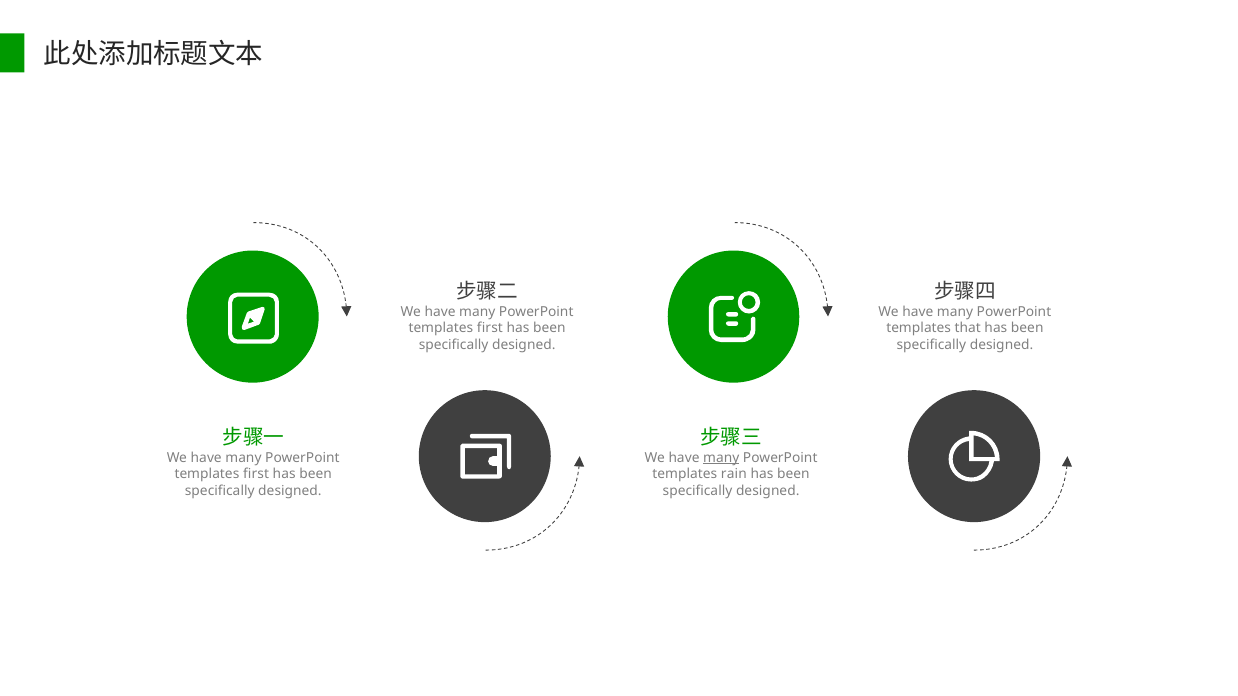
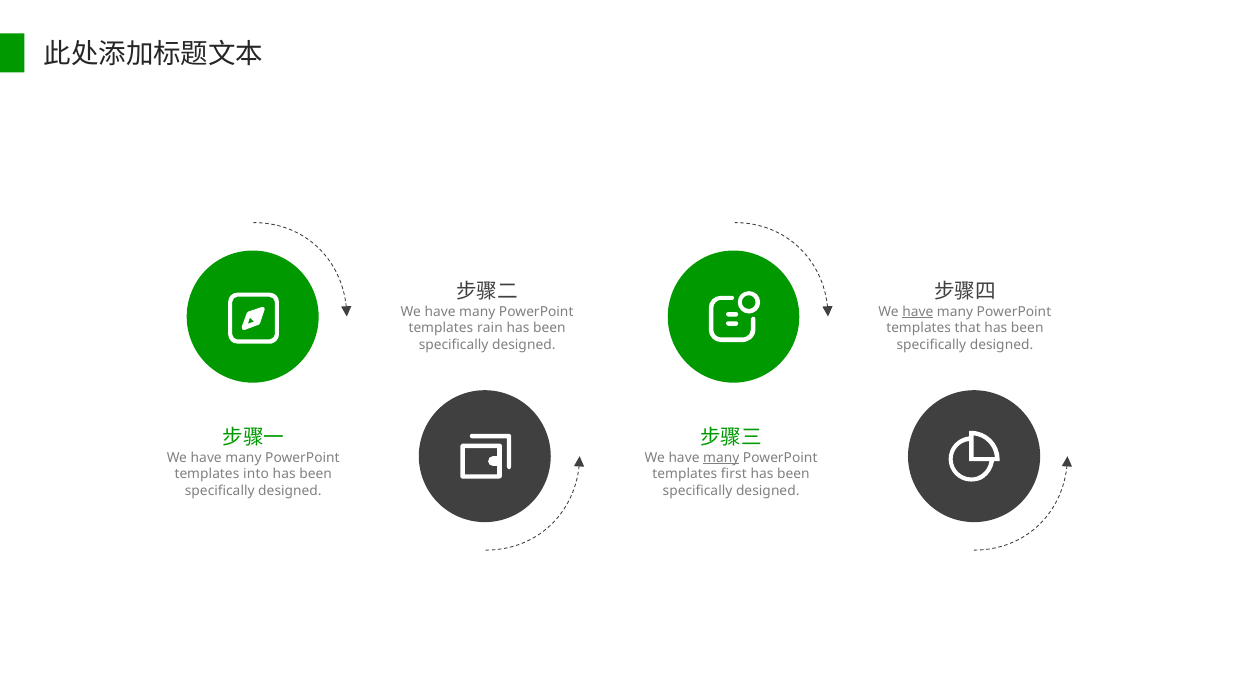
have at (918, 312) underline: none -> present
first at (490, 328): first -> rain
first at (256, 474): first -> into
rain: rain -> first
